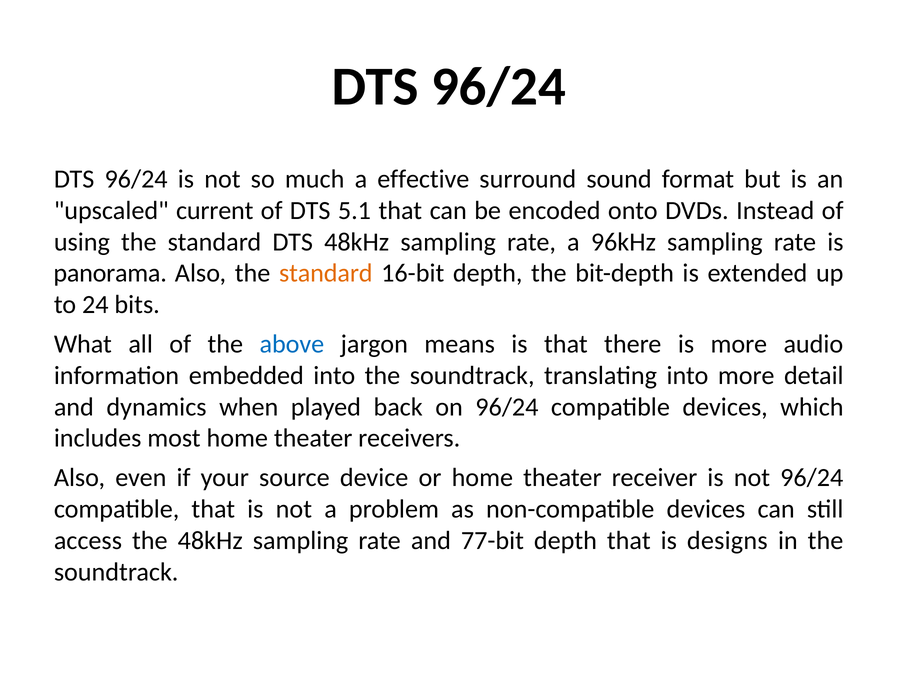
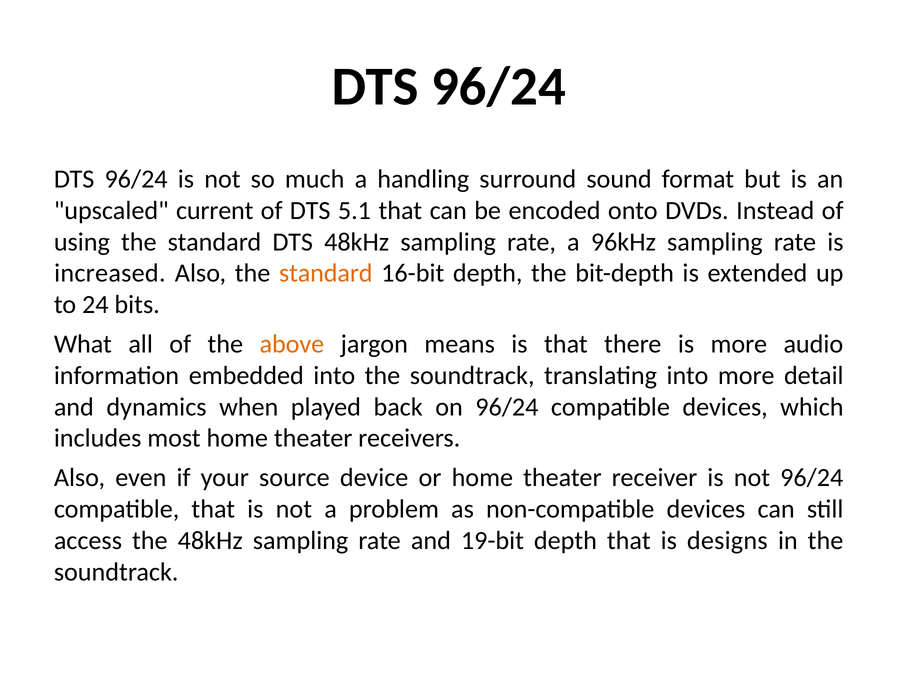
effective: effective -> handling
panorama: panorama -> increased
above colour: blue -> orange
77-bit: 77-bit -> 19-bit
